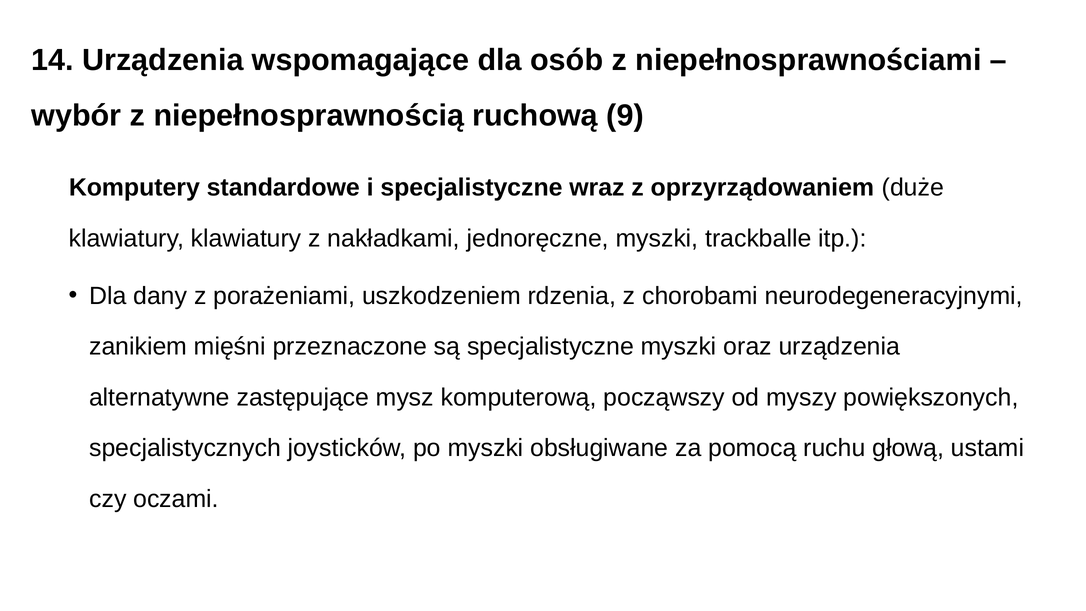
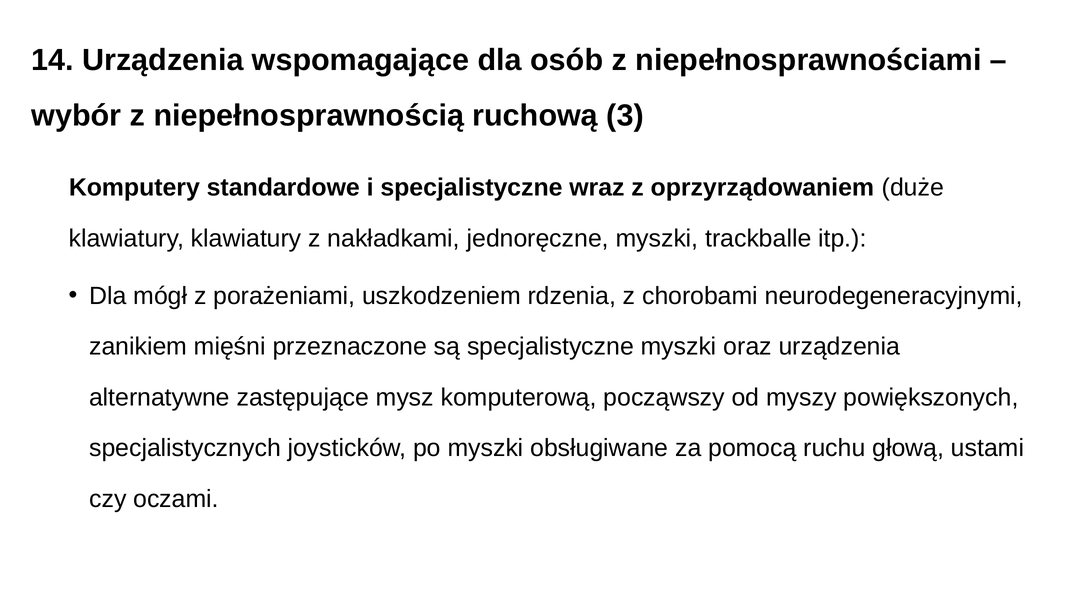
9: 9 -> 3
dany: dany -> mógł
